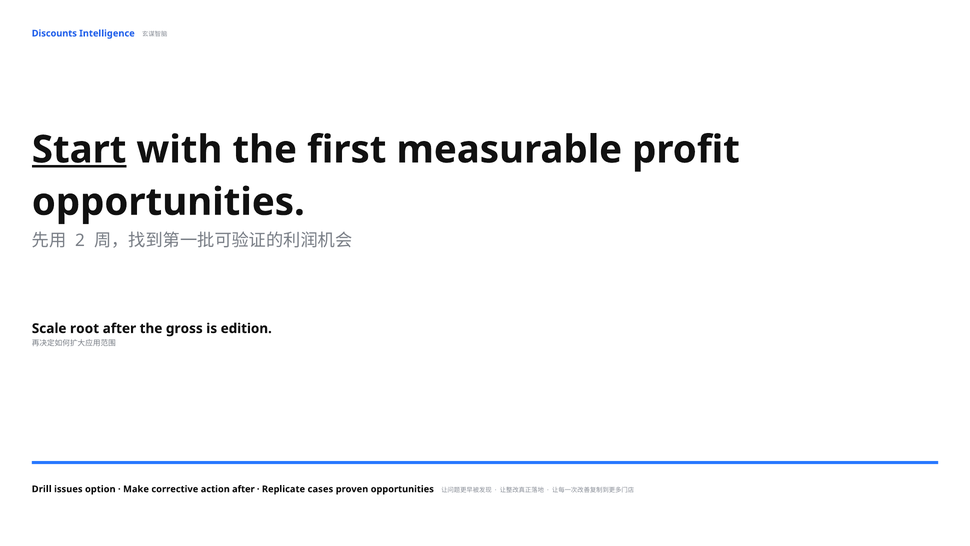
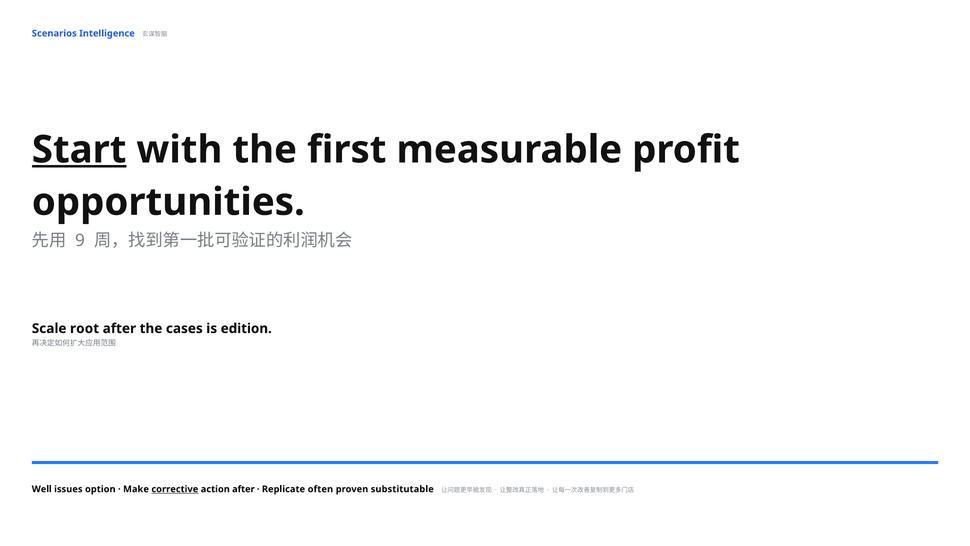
Discounts: Discounts -> Scenarios
2: 2 -> 9
gross: gross -> cases
Drill: Drill -> Well
corrective underline: none -> present
cases: cases -> often
proven opportunities: opportunities -> substitutable
